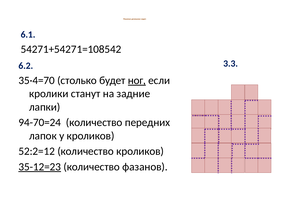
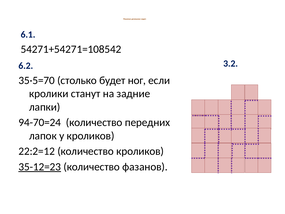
3.3: 3.3 -> 3.2
35·4=70: 35·4=70 -> 35·5=70
ног underline: present -> none
52:2=12: 52:2=12 -> 22:2=12
